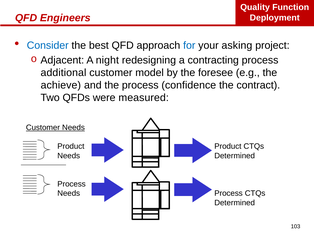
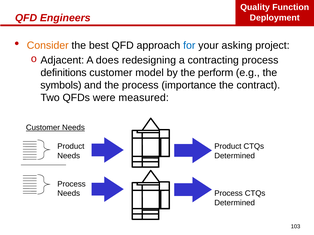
Consider colour: blue -> orange
night: night -> does
additional: additional -> definitions
foresee: foresee -> perform
achieve: achieve -> symbols
confidence: confidence -> importance
